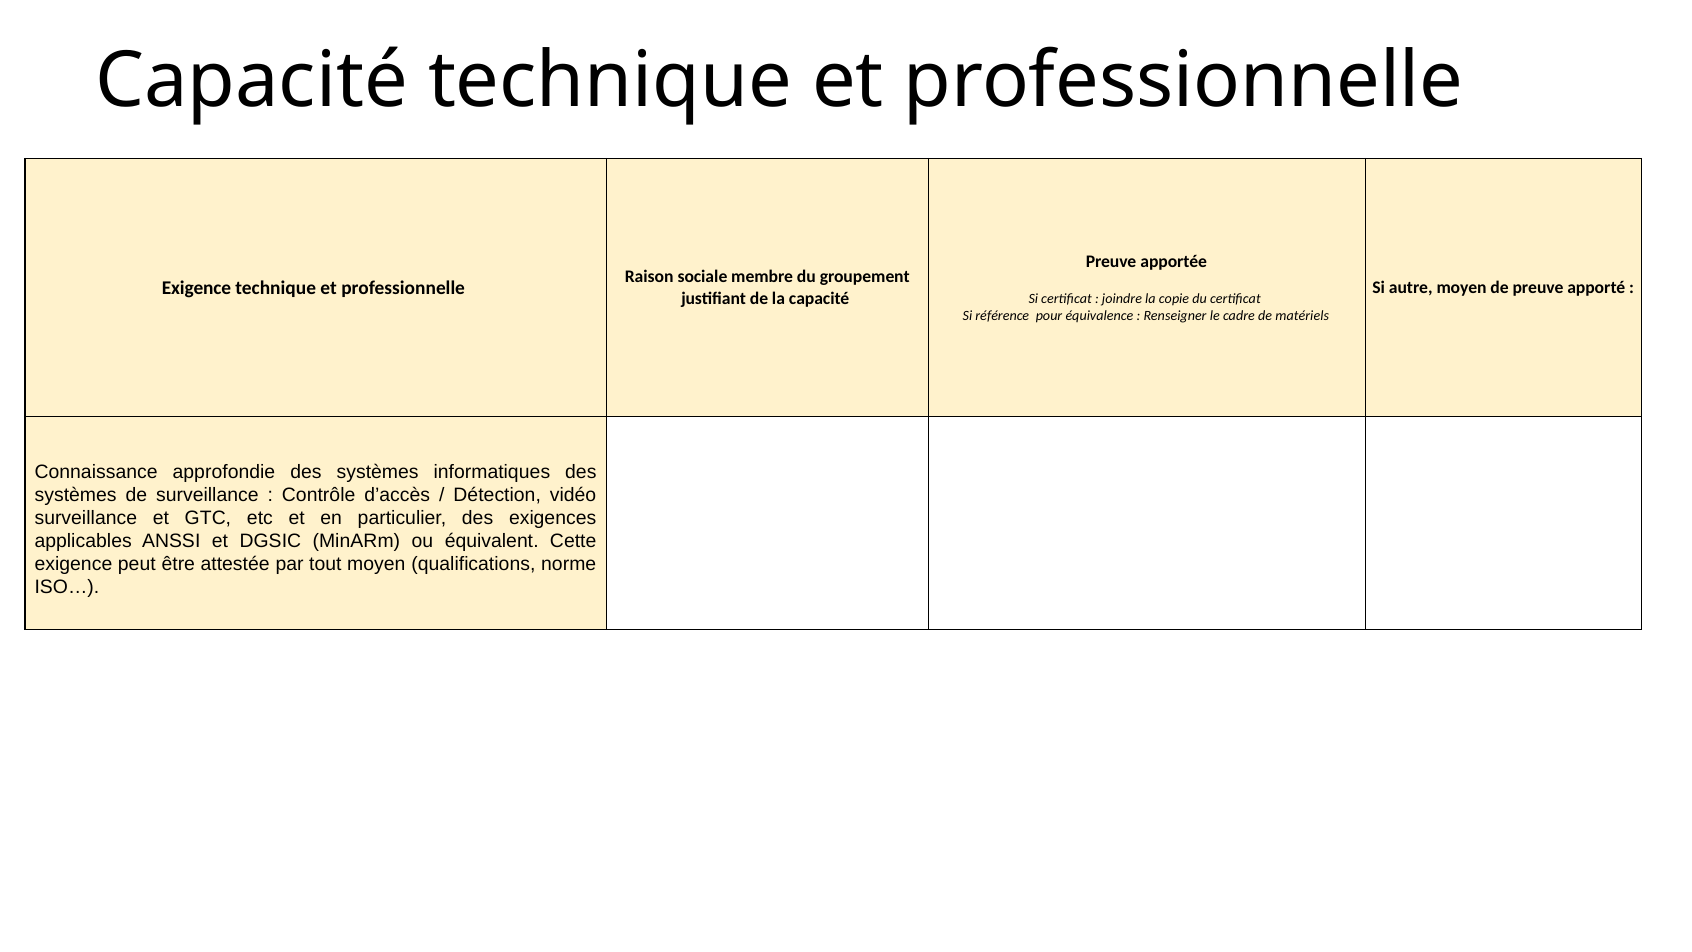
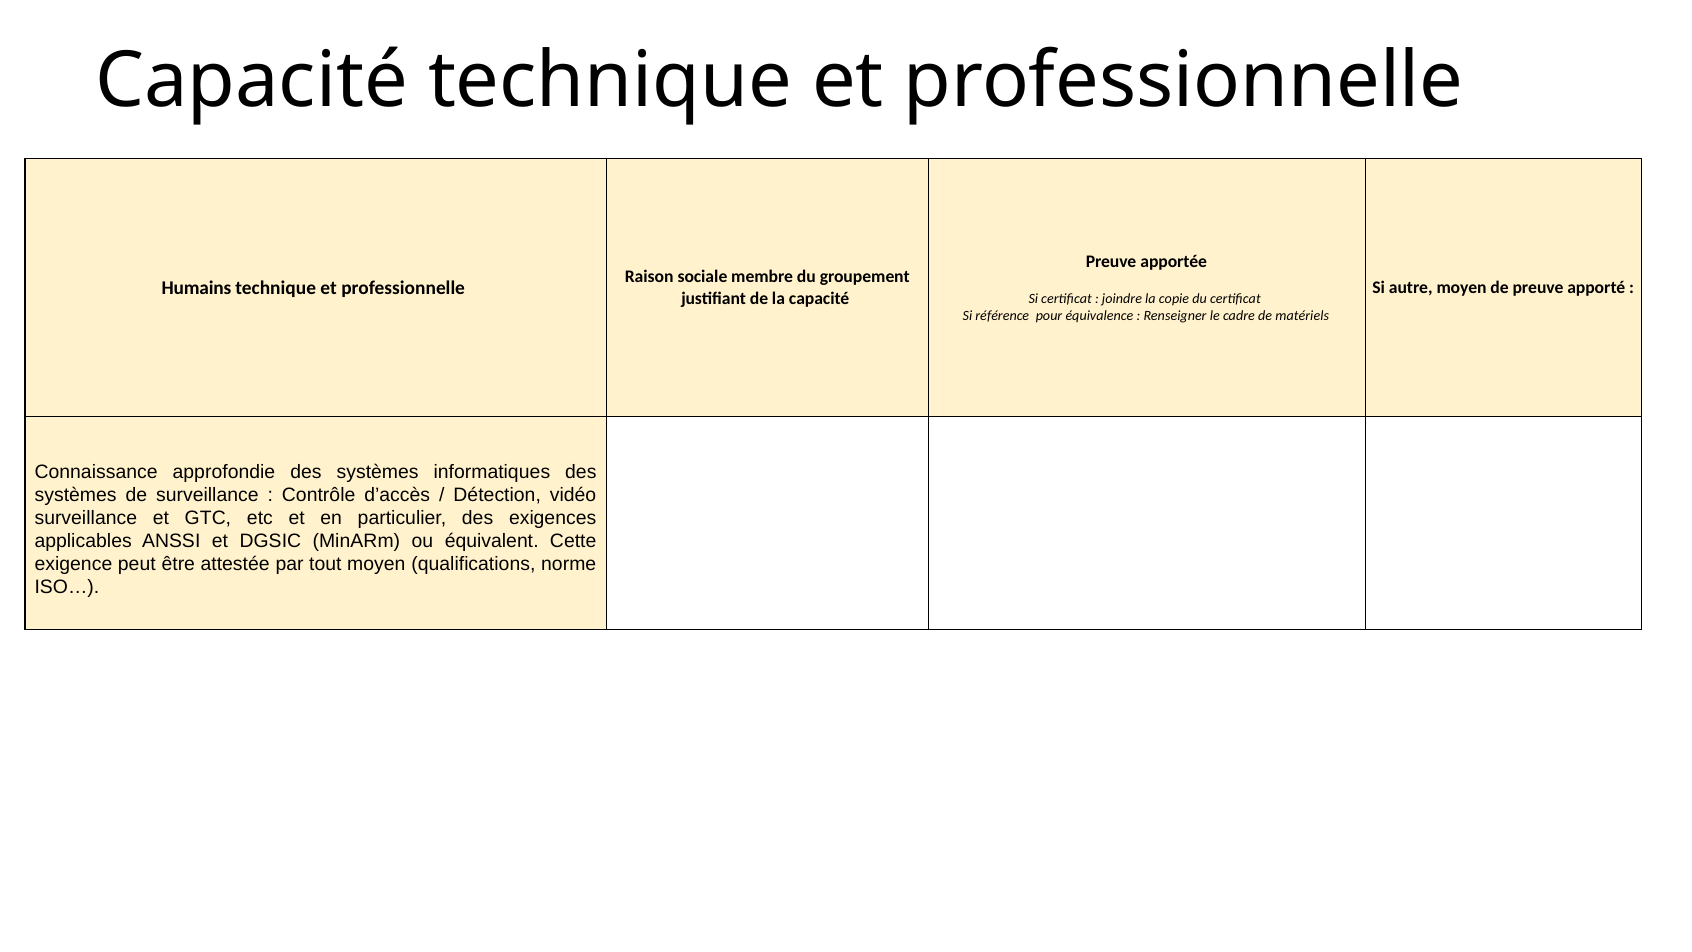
Exigence at (197, 288): Exigence -> Humains
